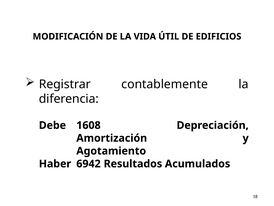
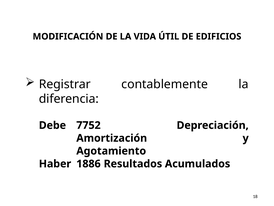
1608: 1608 -> 7752
6942: 6942 -> 1886
